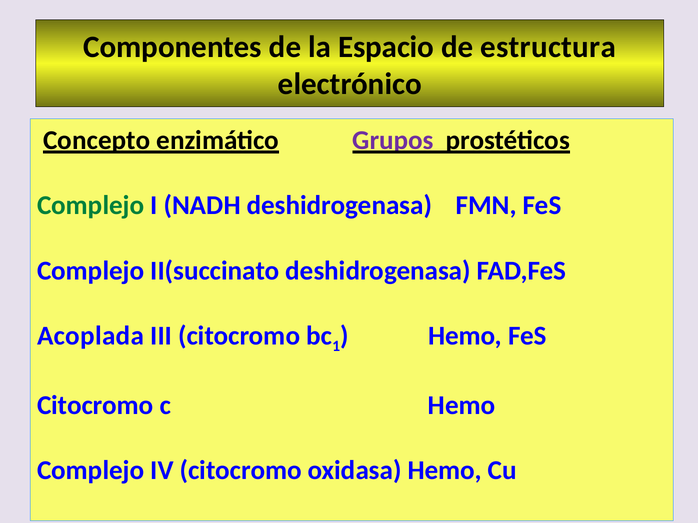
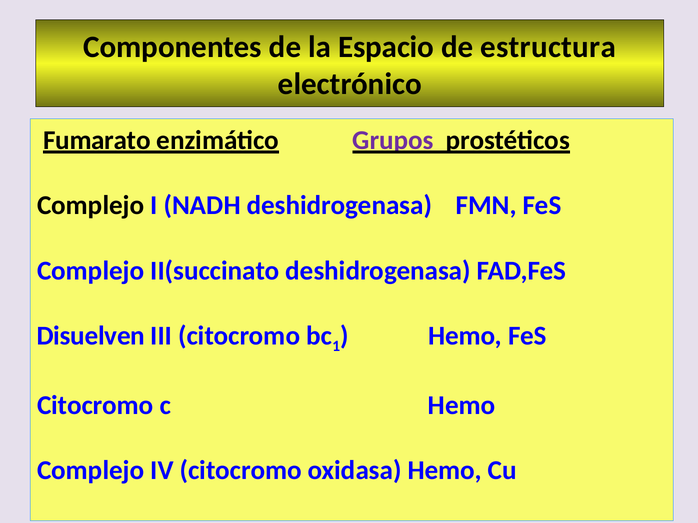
Concepto: Concepto -> Fumarato
Complejo at (91, 206) colour: green -> black
Acoplada: Acoplada -> Disuelven
